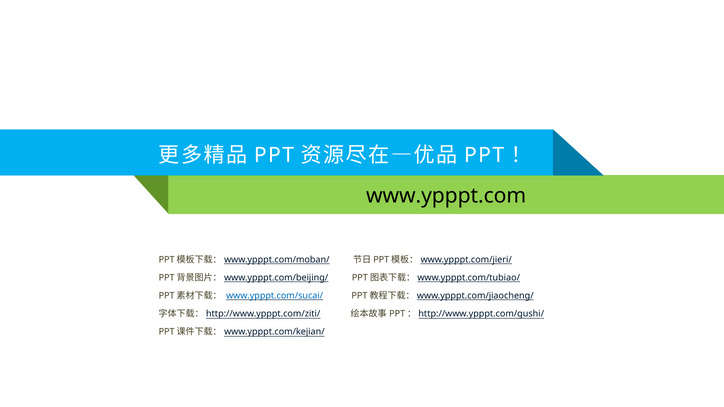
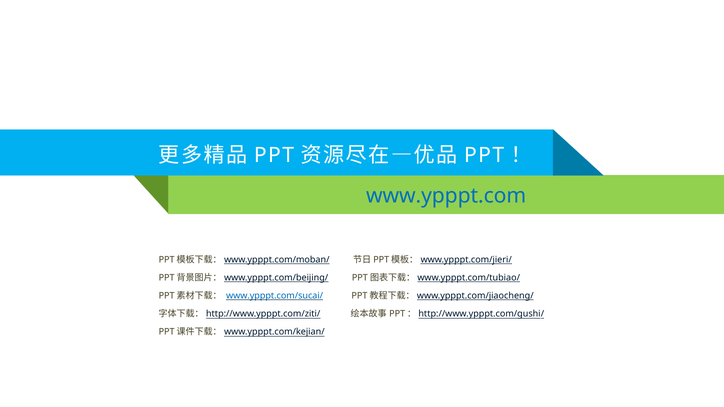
www.ypppt.com colour: black -> blue
